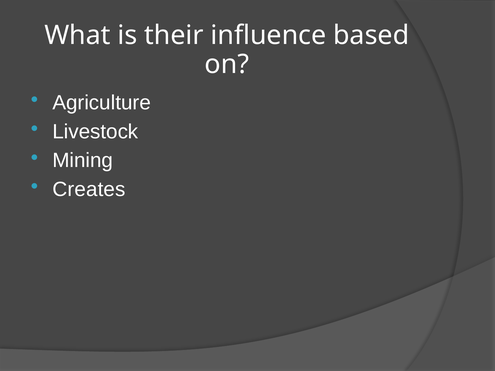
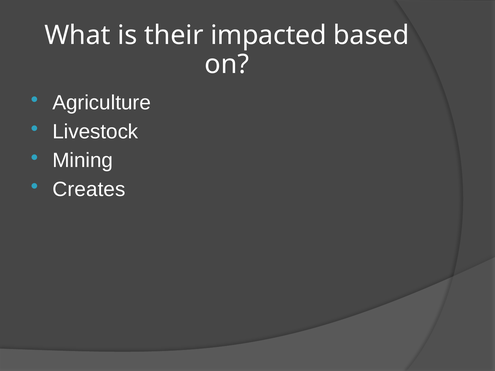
influence: influence -> impacted
